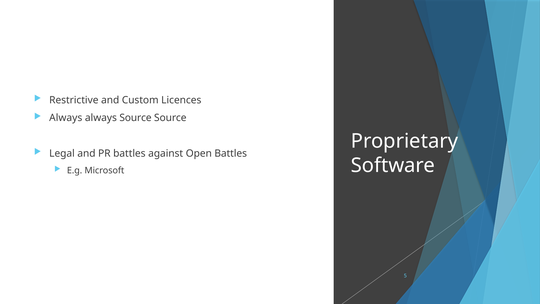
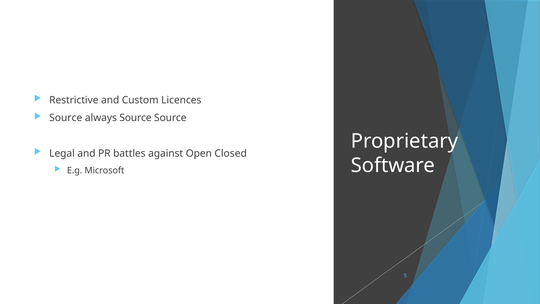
Always at (66, 118): Always -> Source
Open Battles: Battles -> Closed
